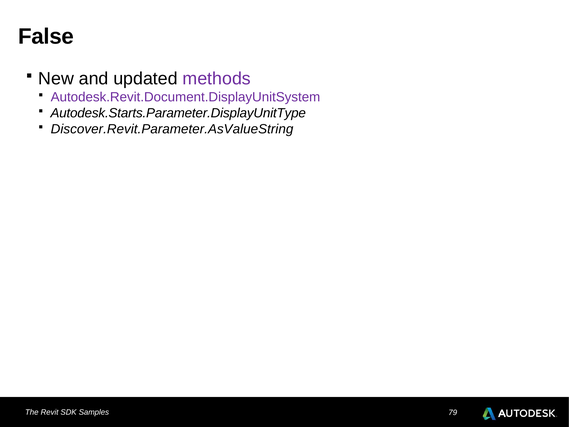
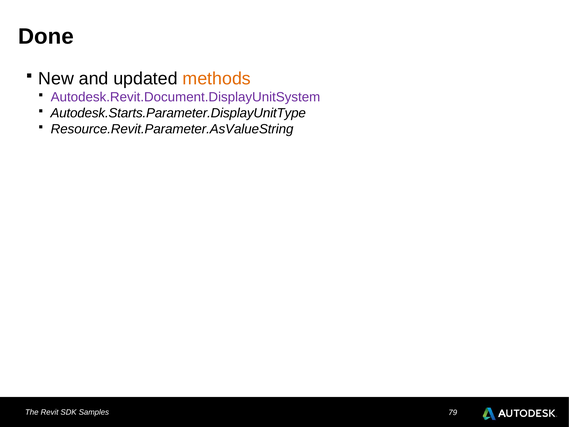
False: False -> Done
methods colour: purple -> orange
Discover.Revit.Parameter.AsValueString: Discover.Revit.Parameter.AsValueString -> Resource.Revit.Parameter.AsValueString
